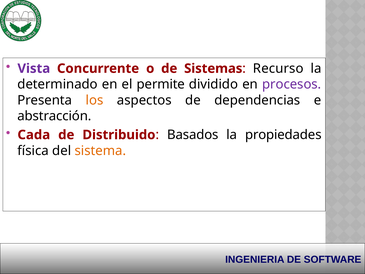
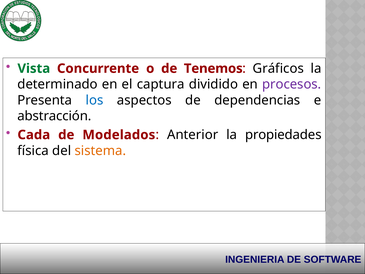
Vista colour: purple -> green
Sistemas: Sistemas -> Tenemos
Recurso: Recurso -> Gráficos
permite: permite -> captura
los colour: orange -> blue
Distribuido: Distribuido -> Modelados
Basados: Basados -> Anterior
